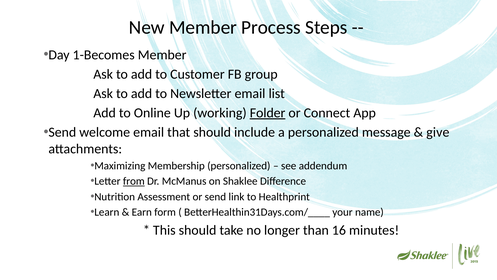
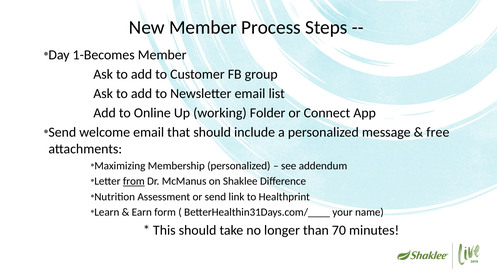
Folder underline: present -> none
give: give -> free
16: 16 -> 70
